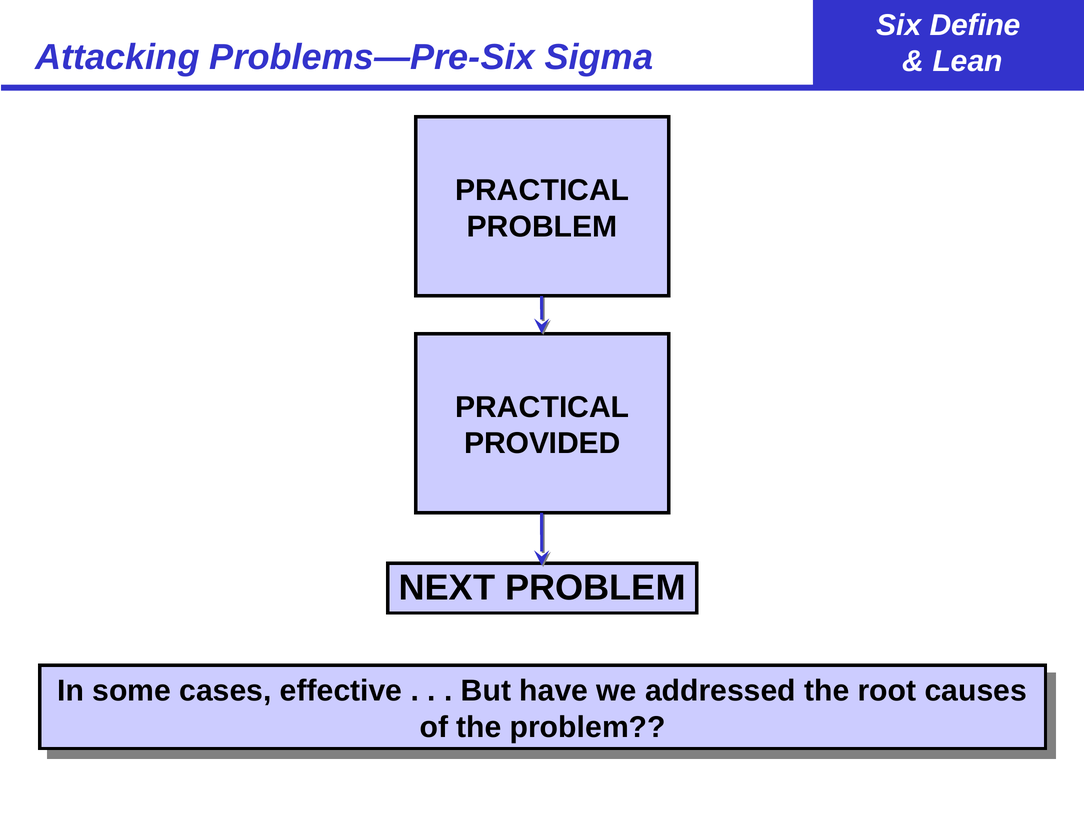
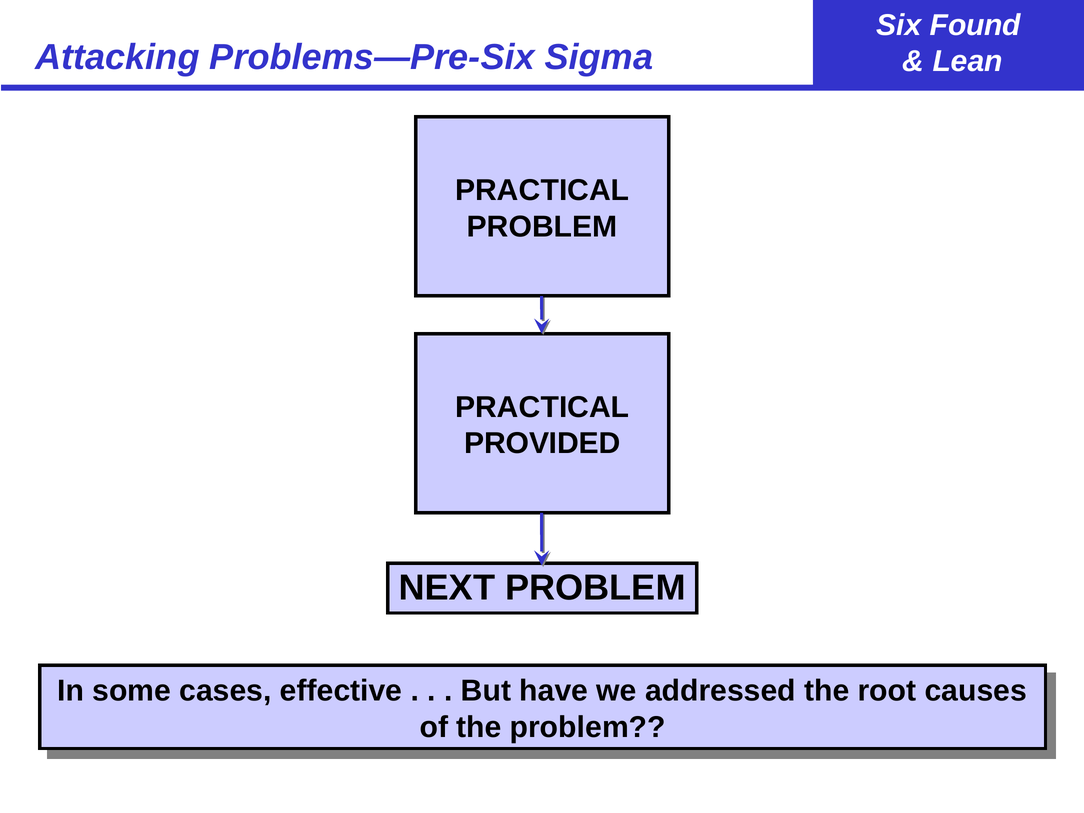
Define: Define -> Found
